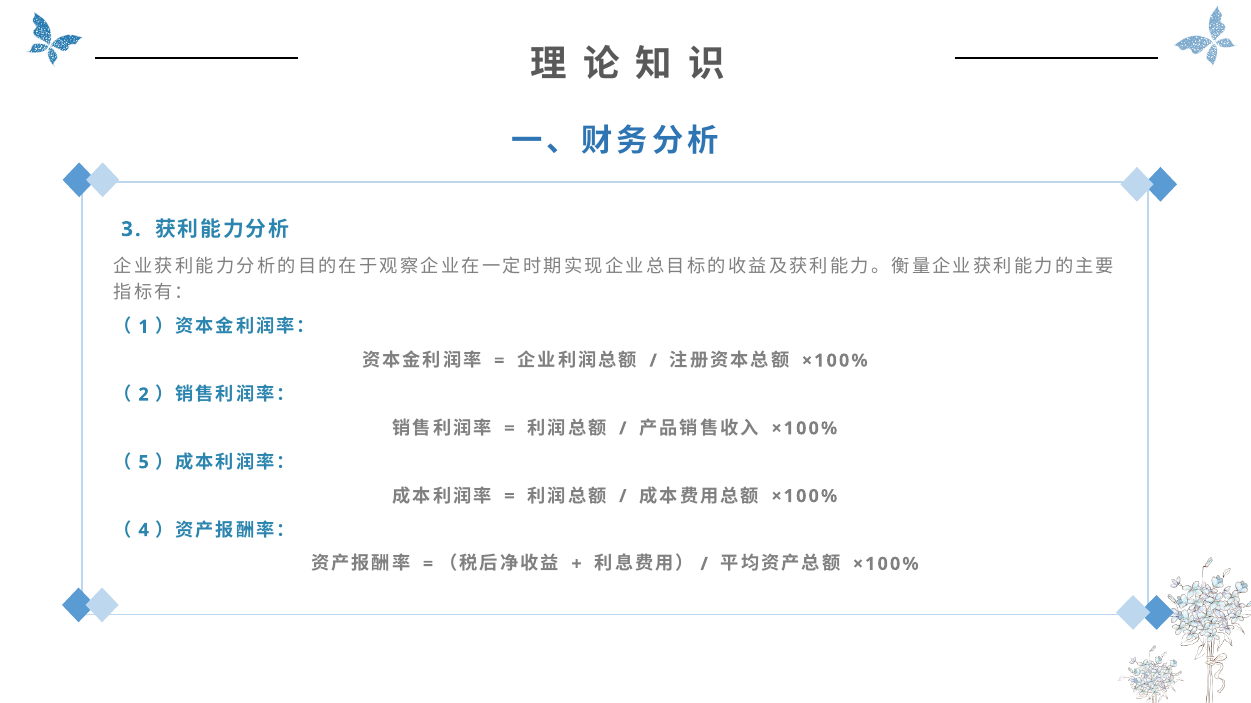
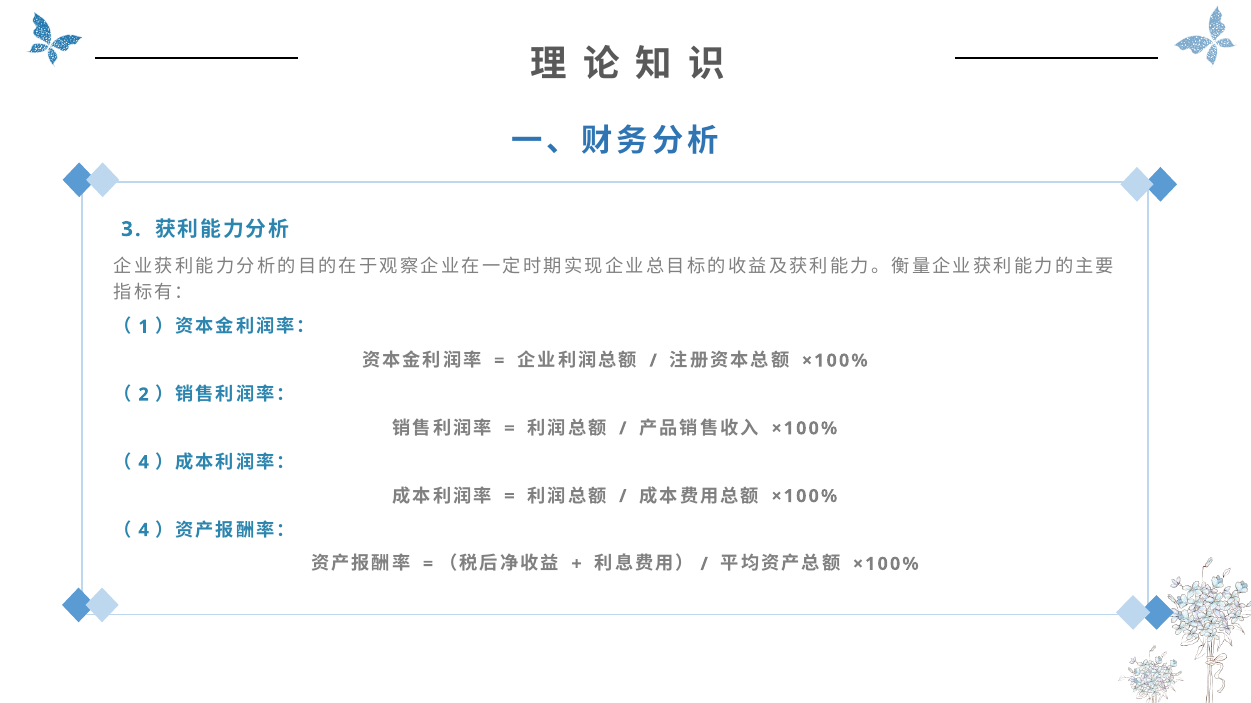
5 at (144, 463): 5 -> 4
